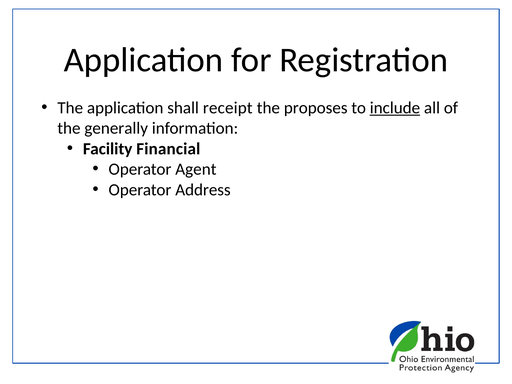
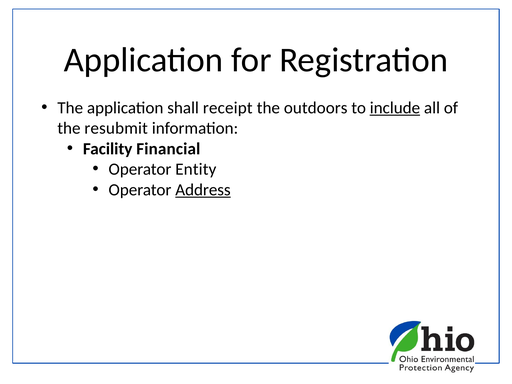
proposes: proposes -> outdoors
generally: generally -> resubmit
Agent: Agent -> Entity
Address underline: none -> present
